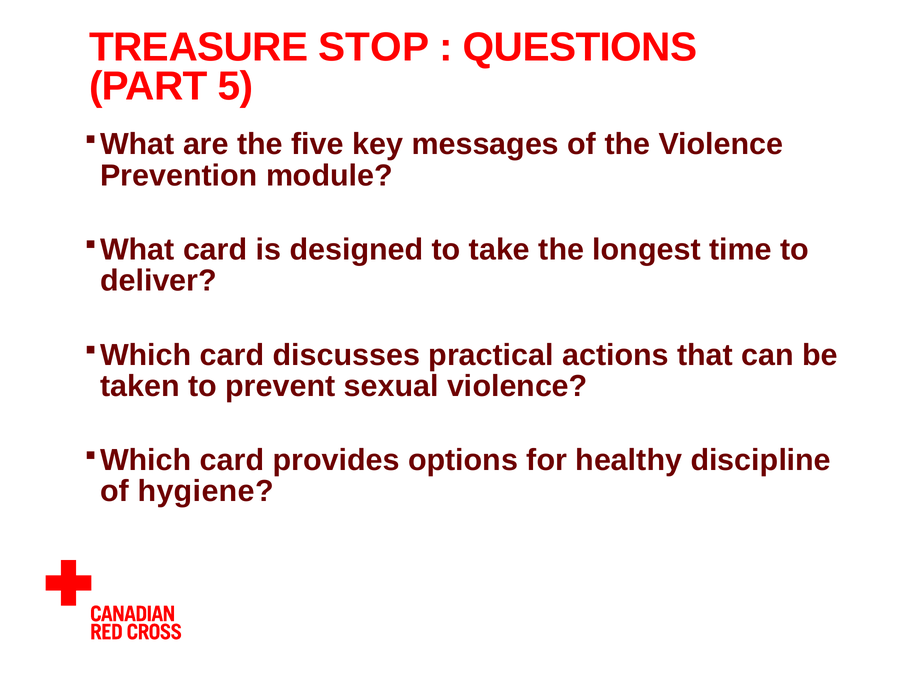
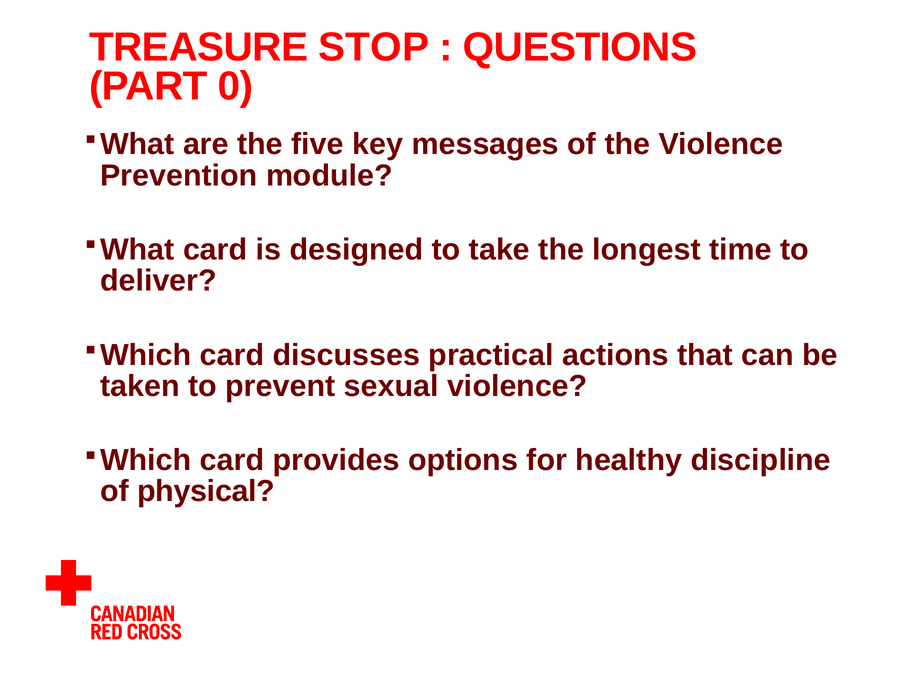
5: 5 -> 0
hygiene: hygiene -> physical
